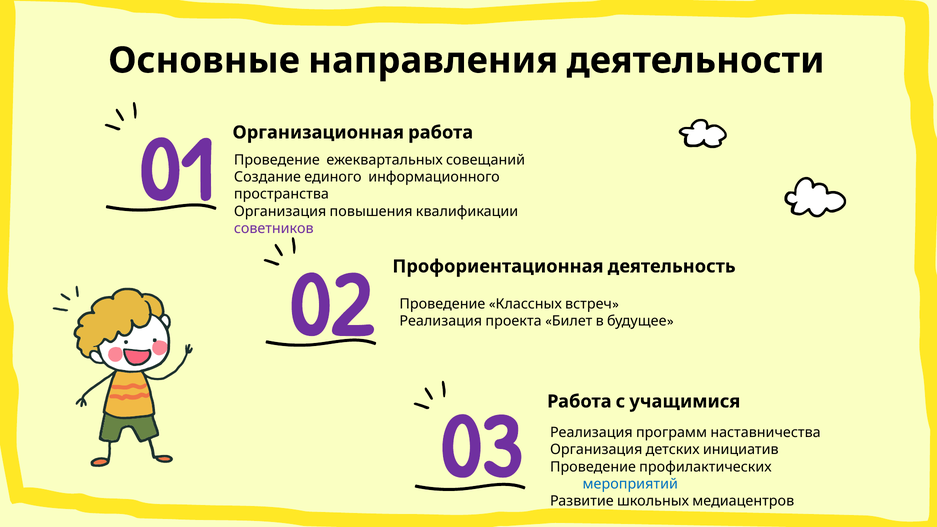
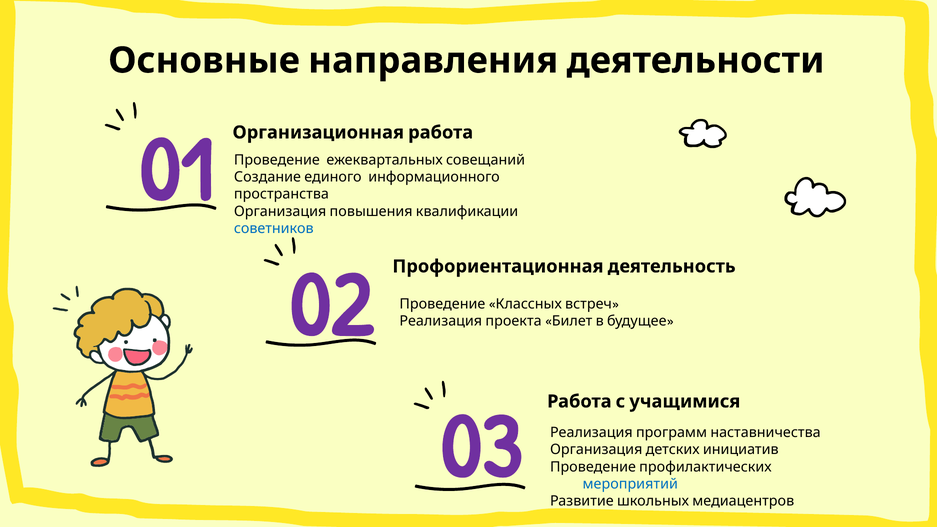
советников colour: purple -> blue
